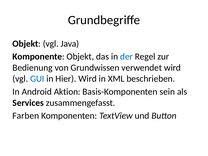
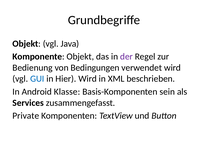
der colour: blue -> purple
Grundwissen: Grundwissen -> Bedingungen
Aktion: Aktion -> Klasse
Farben: Farben -> Private
